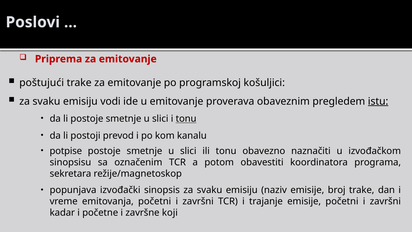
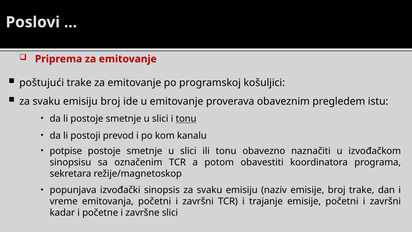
emisiju vodi: vodi -> broj
istu underline: present -> none
završne koji: koji -> slici
